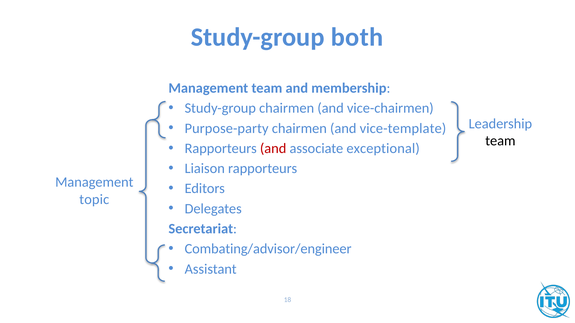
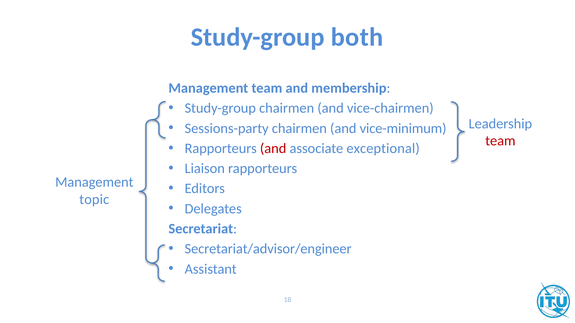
Purpose-party: Purpose-party -> Sessions-party
vice-template: vice-template -> vice-minimum
team at (500, 141) colour: black -> red
Combating/advisor/engineer: Combating/advisor/engineer -> Secretariat/advisor/engineer
